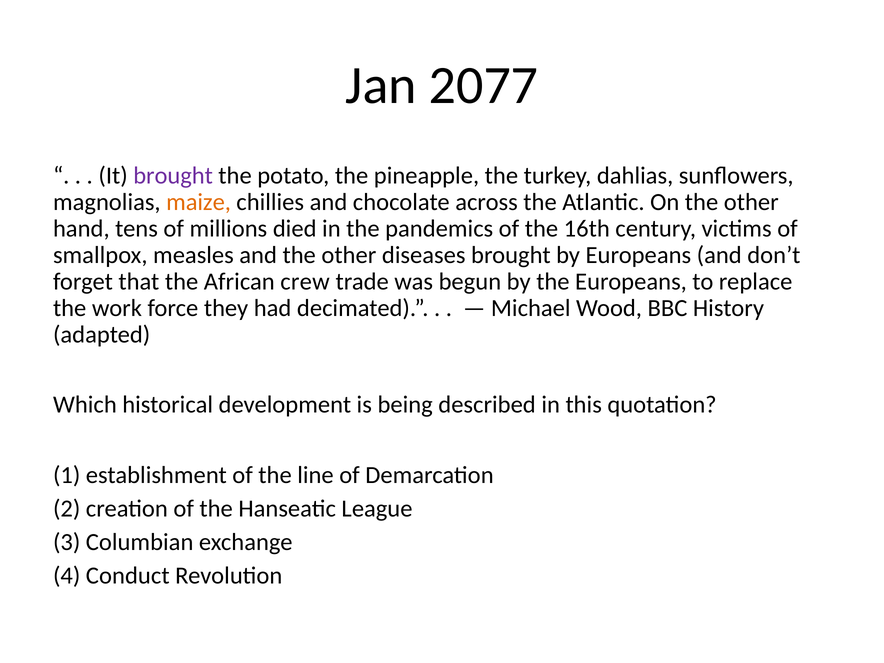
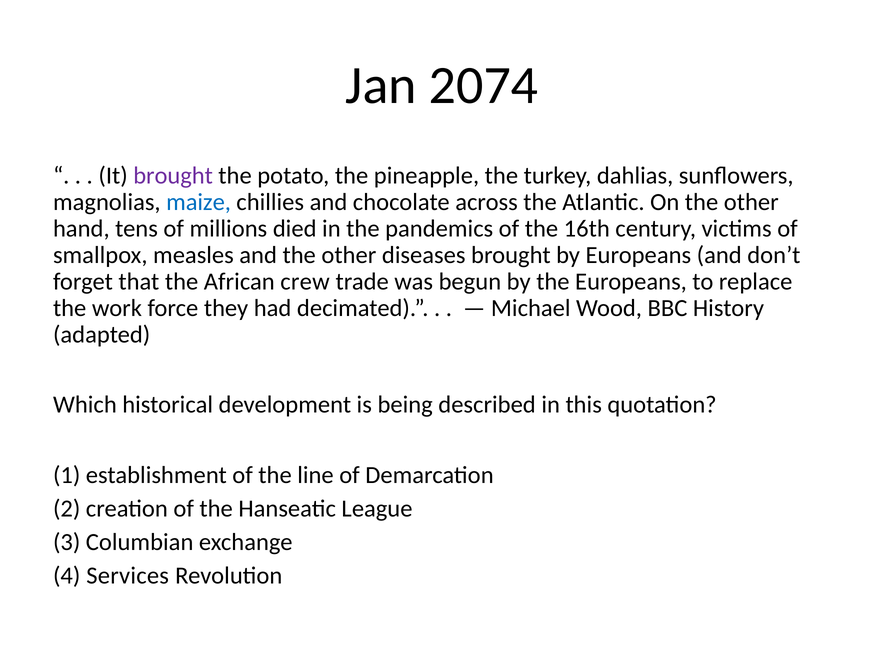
2077: 2077 -> 2074
maize colour: orange -> blue
Conduct: Conduct -> Services
